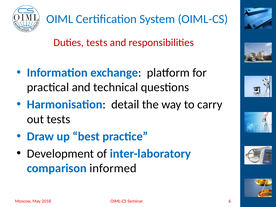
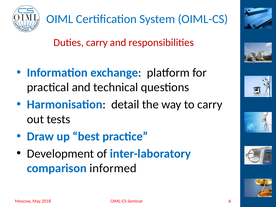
Duties tests: tests -> carry
